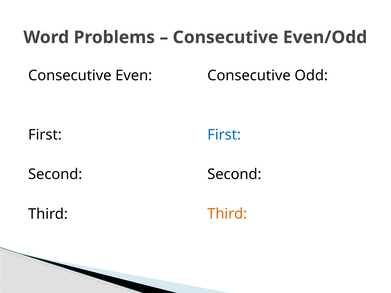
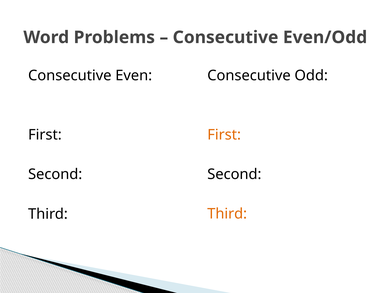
First at (224, 135) colour: blue -> orange
